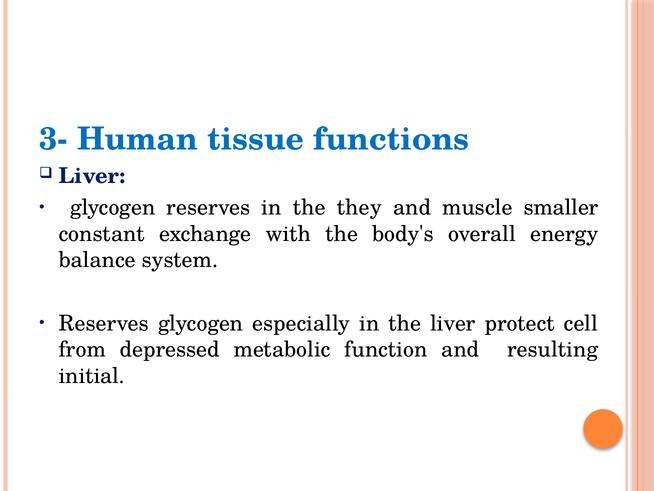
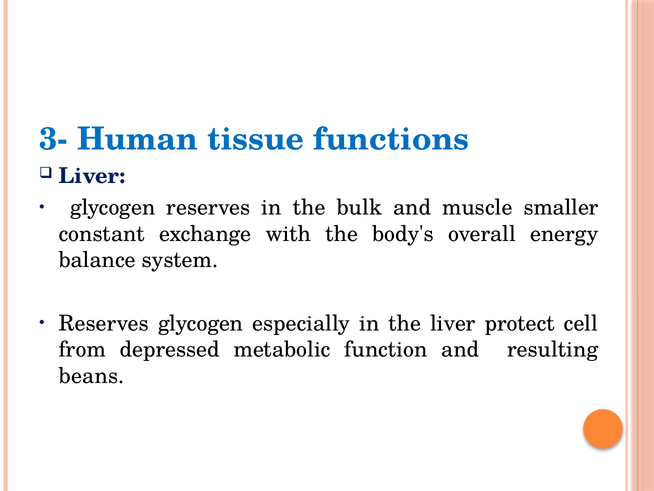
they: they -> bulk
initial: initial -> beans
